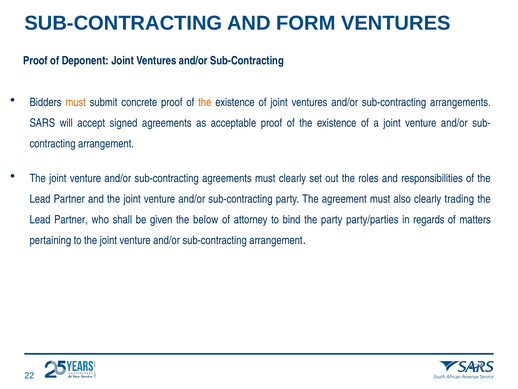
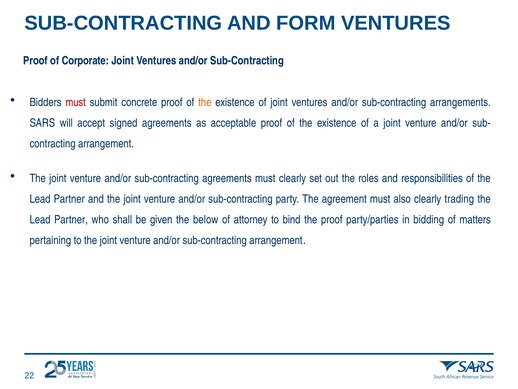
Deponent: Deponent -> Corporate
must at (76, 102) colour: orange -> red
the party: party -> proof
regards: regards -> bidding
